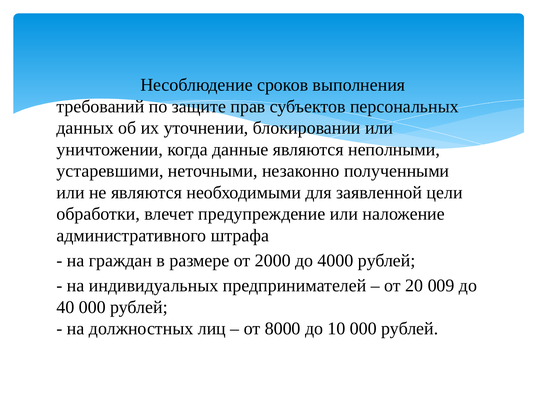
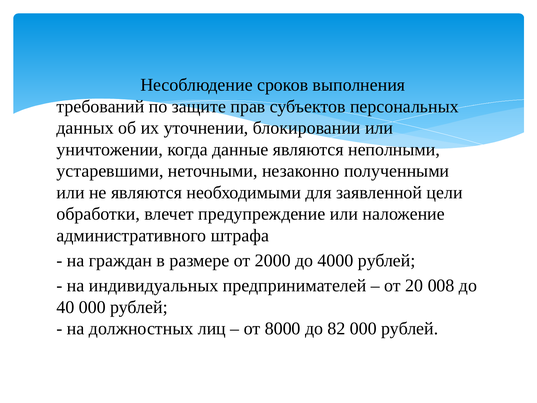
009: 009 -> 008
10: 10 -> 82
